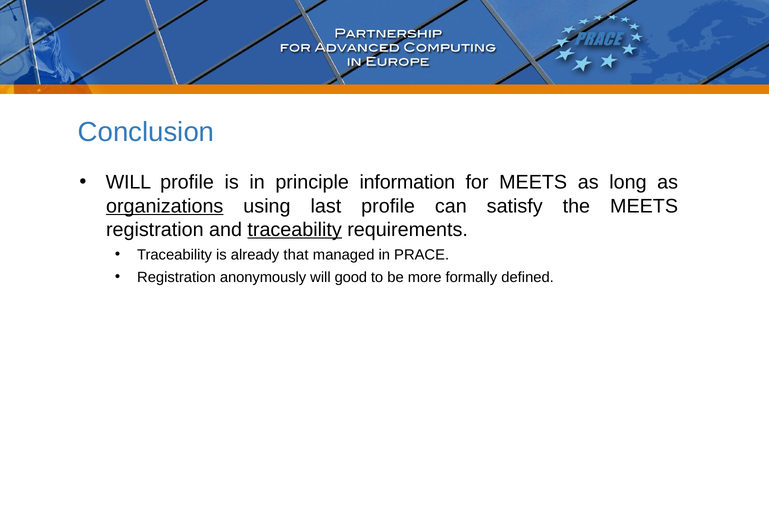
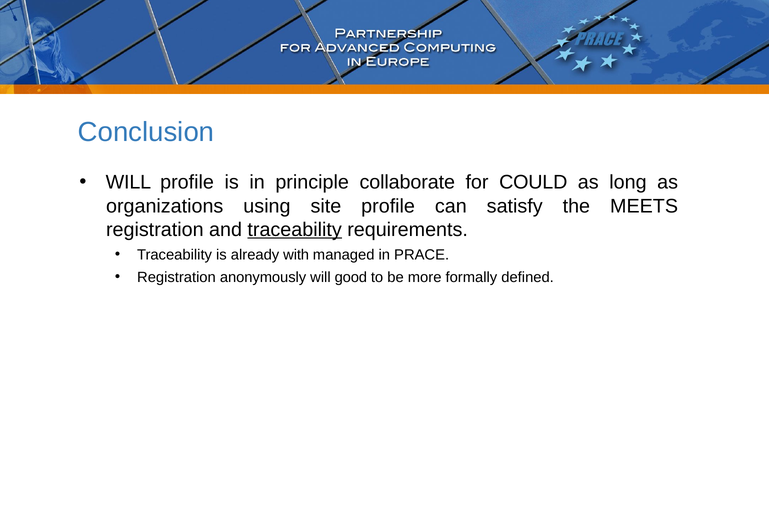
information: information -> collaborate
for MEETS: MEETS -> COULD
organizations underline: present -> none
last: last -> site
that: that -> with
